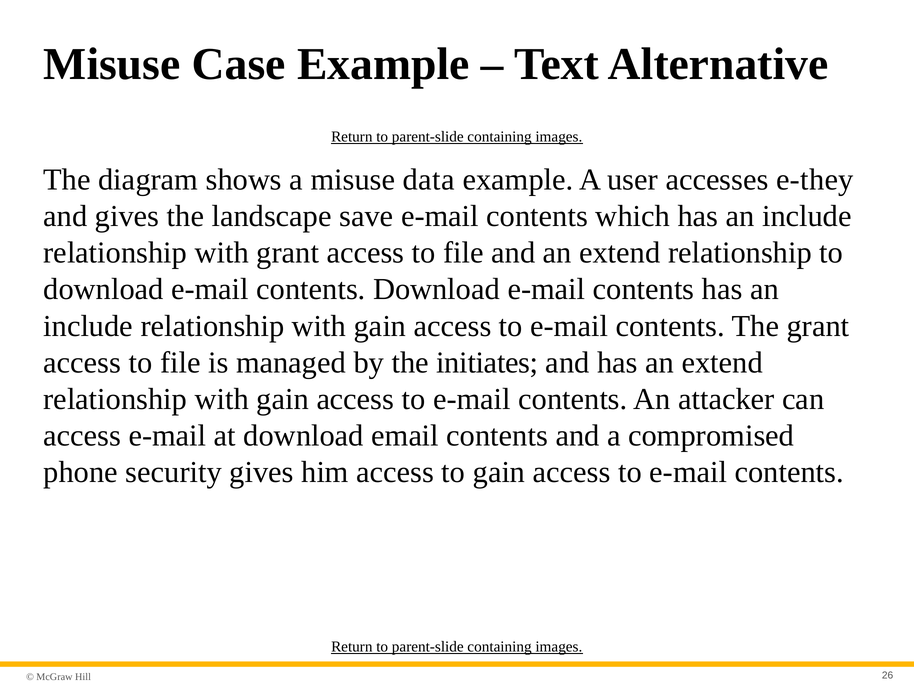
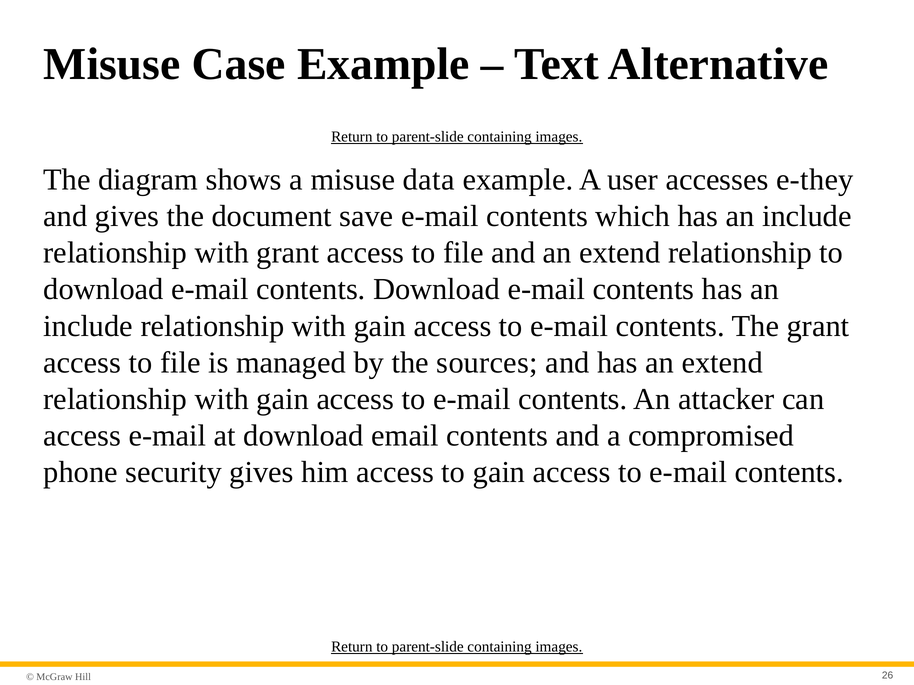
landscape: landscape -> document
initiates: initiates -> sources
